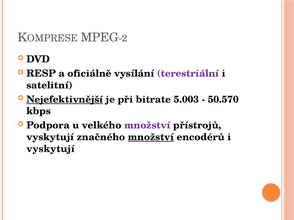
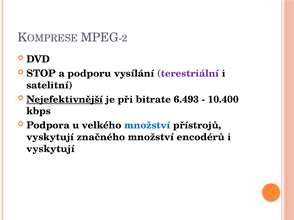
RESP: RESP -> STOP
oficiálně: oficiálně -> podporu
5.003: 5.003 -> 6.493
50.570: 50.570 -> 10.400
množství at (147, 126) colour: purple -> blue
množství at (151, 137) underline: present -> none
